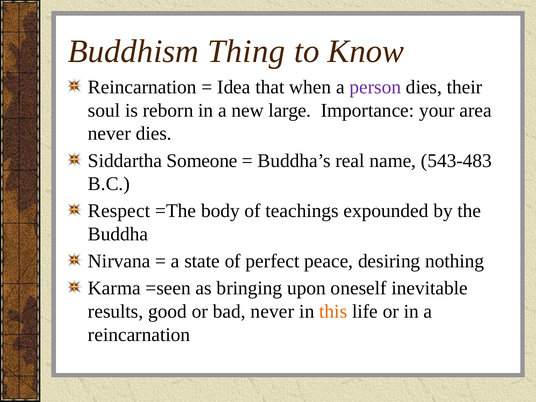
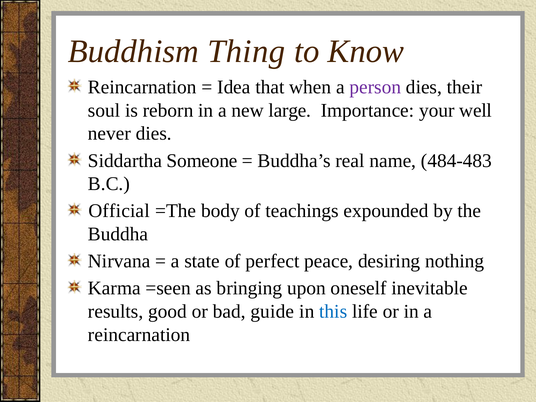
area: area -> well
543-483: 543-483 -> 484-483
Respect: Respect -> Official
bad never: never -> guide
this colour: orange -> blue
